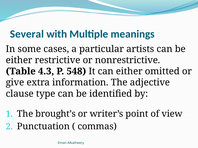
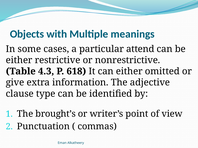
Several: Several -> Objects
artists: artists -> attend
548: 548 -> 618
